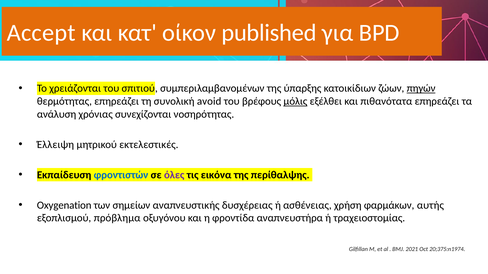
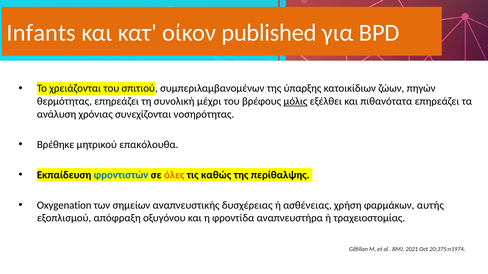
Accept: Accept -> Infants
πηγών underline: present -> none
avoid: avoid -> μέχρι
Έλλειψη: Έλλειψη -> Βρέθηκε
εκτελεστικές: εκτελεστικές -> επακόλουθα
όλες colour: purple -> orange
εικόνα: εικόνα -> καθώς
πρόβλημα: πρόβλημα -> απόφραξη
